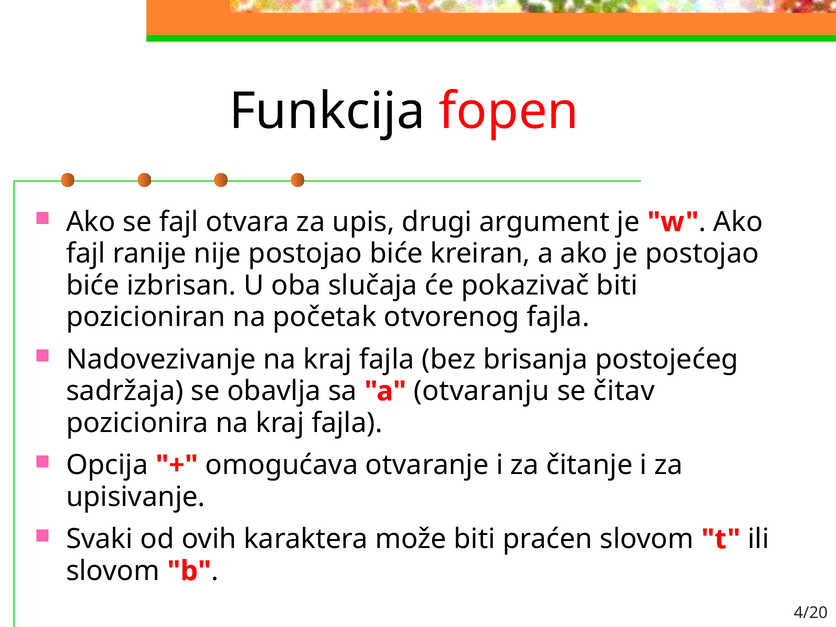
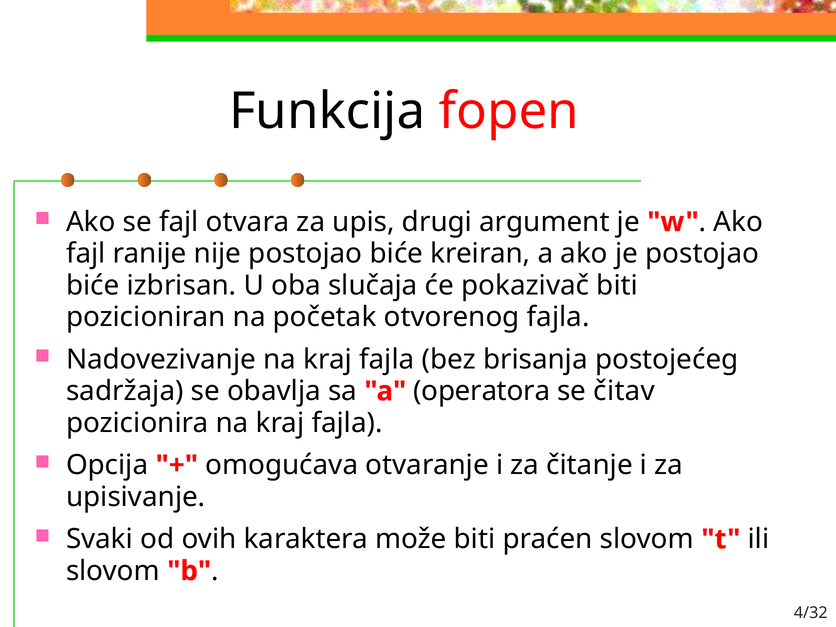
otvaranju: otvaranju -> operatora
4/20: 4/20 -> 4/32
